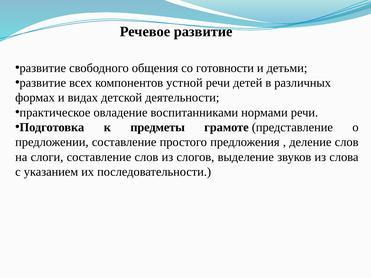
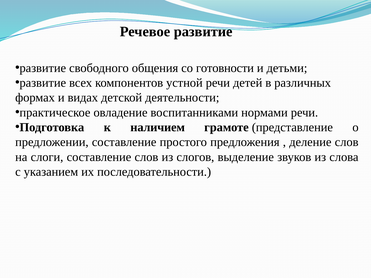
предметы: предметы -> наличием
